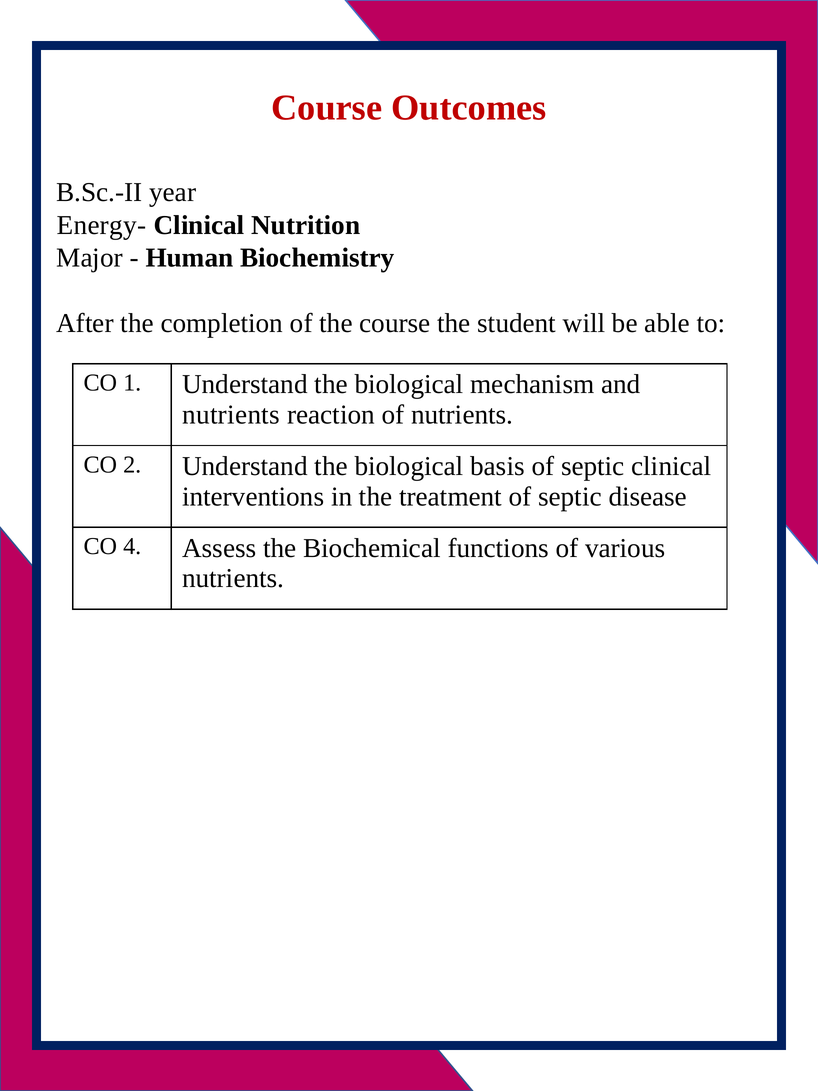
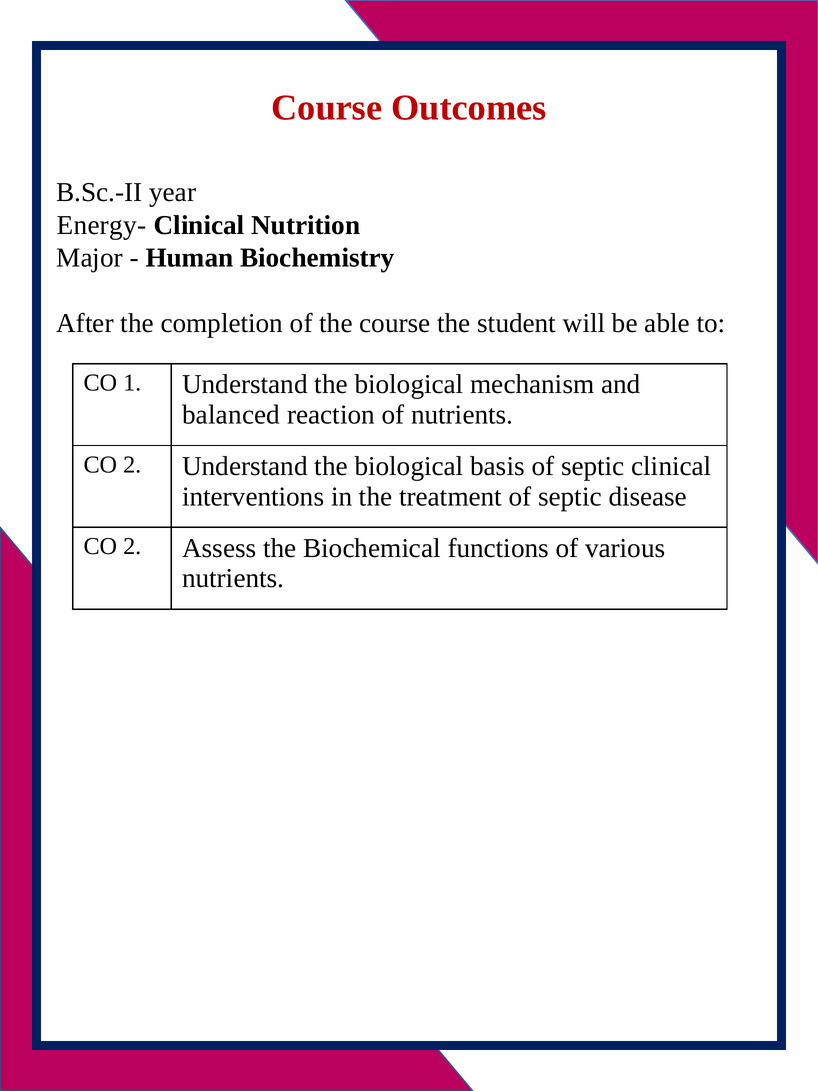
nutrients at (231, 415): nutrients -> balanced
4 at (132, 546): 4 -> 2
